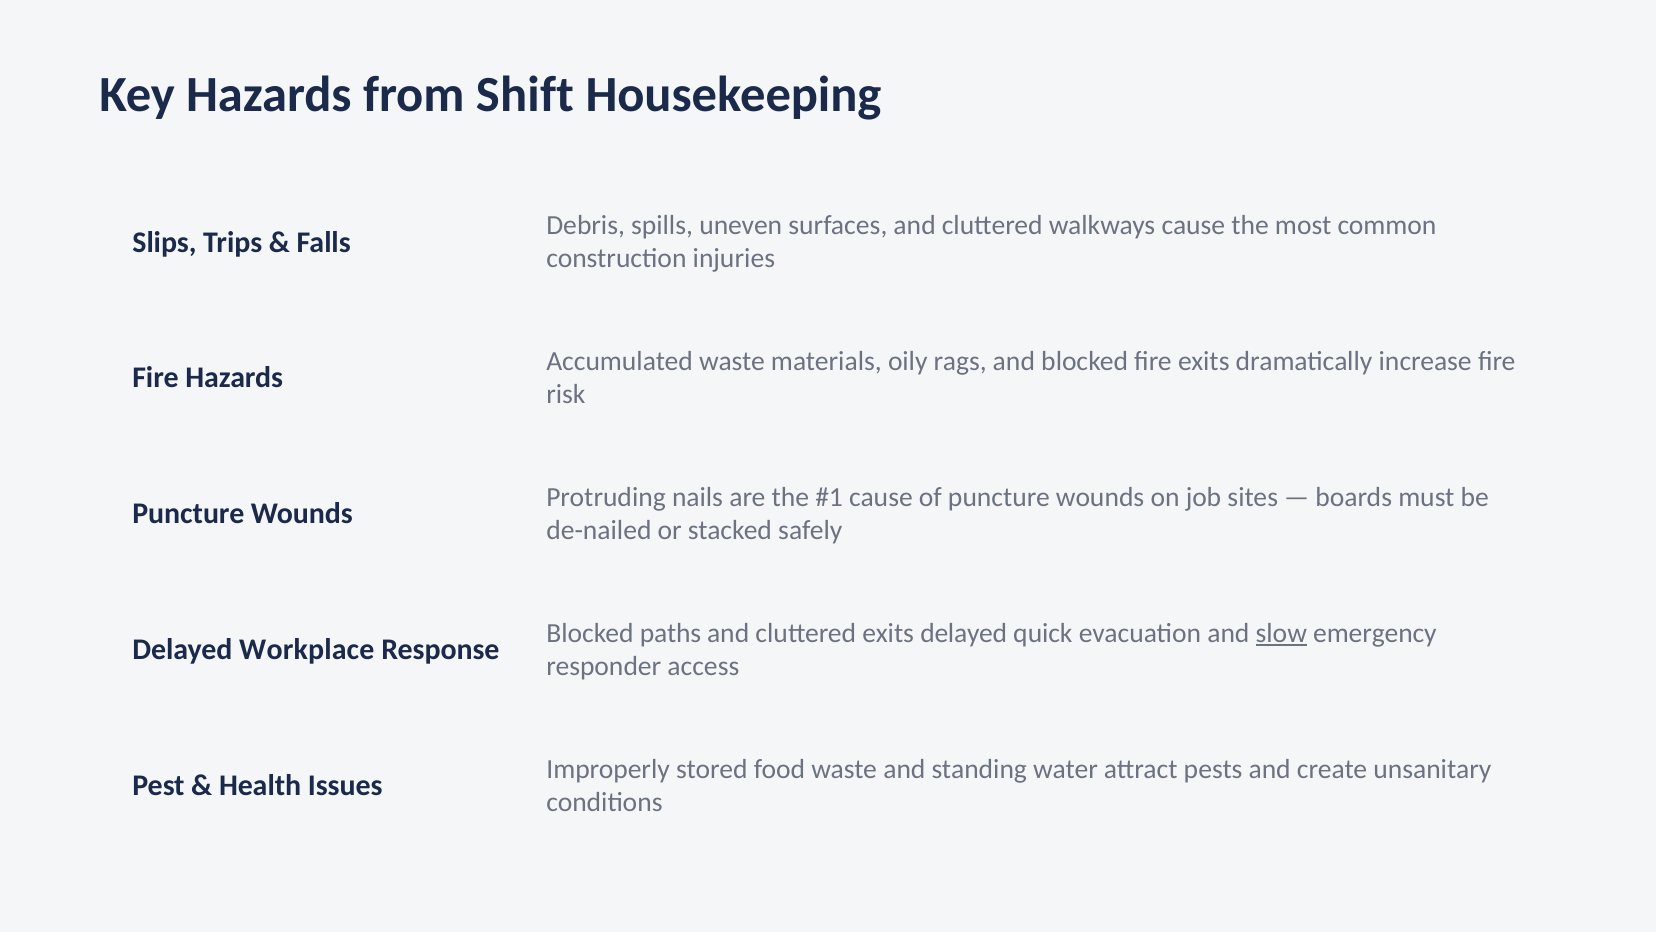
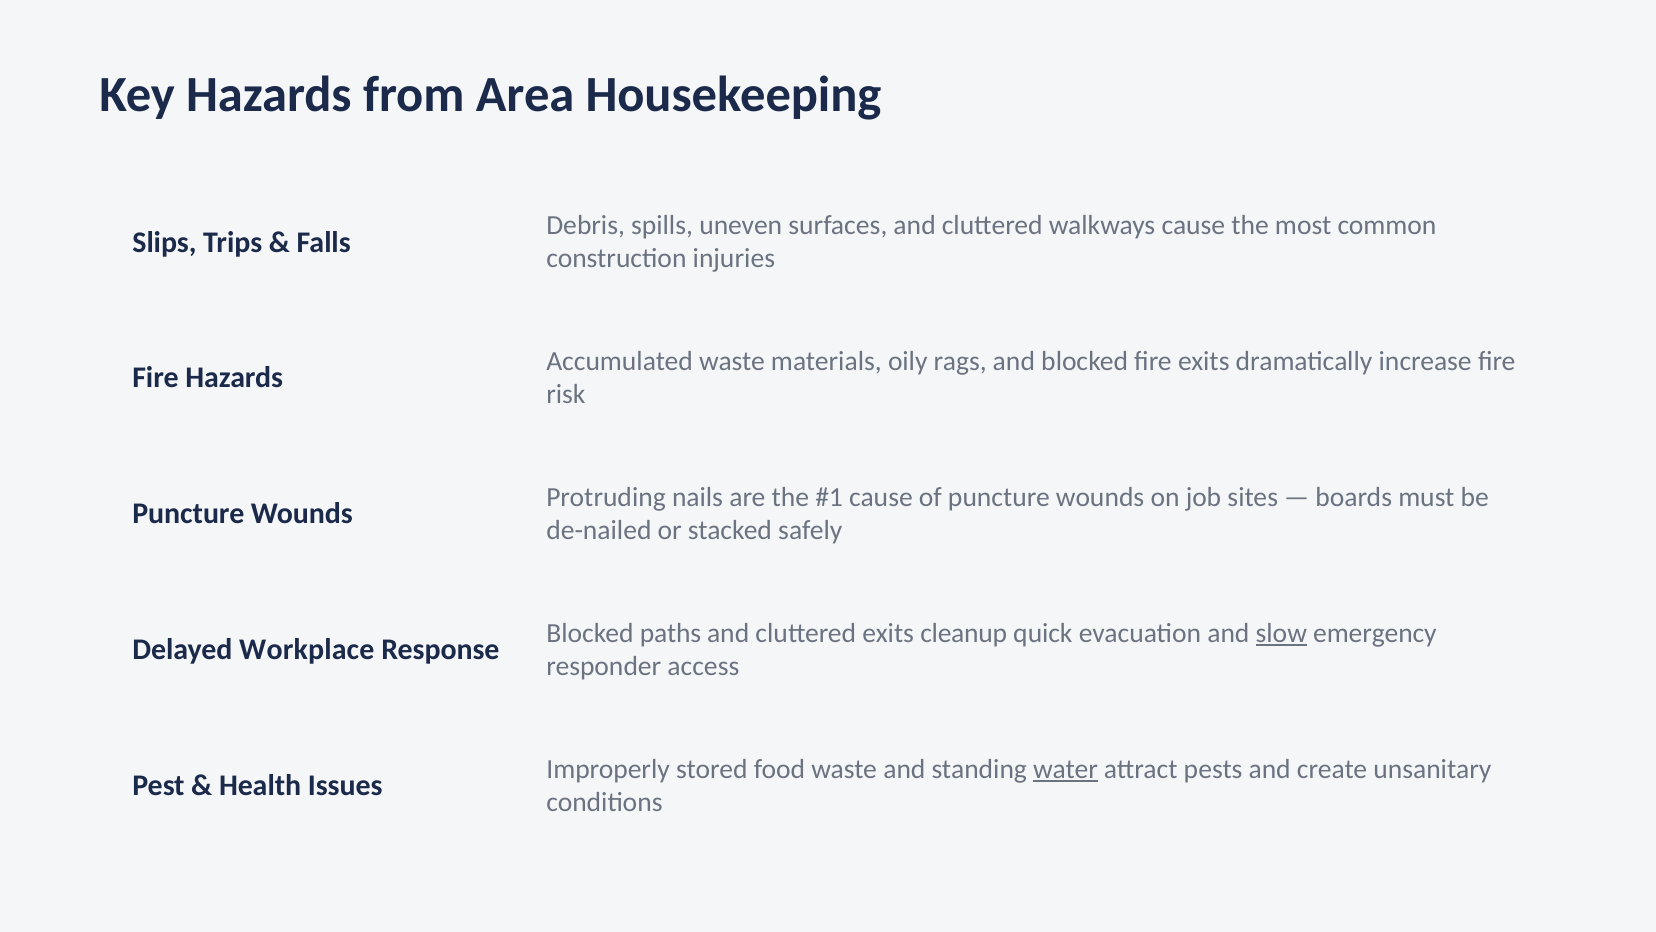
Shift: Shift -> Area
exits delayed: delayed -> cleanup
water underline: none -> present
